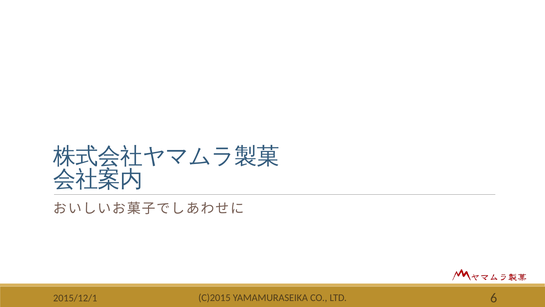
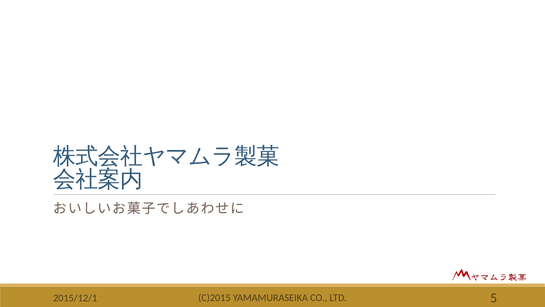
6: 6 -> 5
